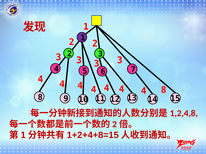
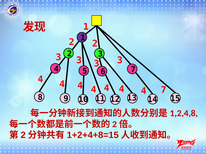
8 at (164, 90): 8 -> 7
1 at (23, 136): 1 -> 2
